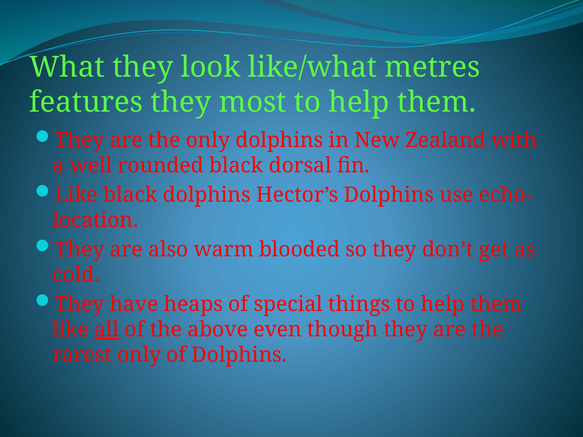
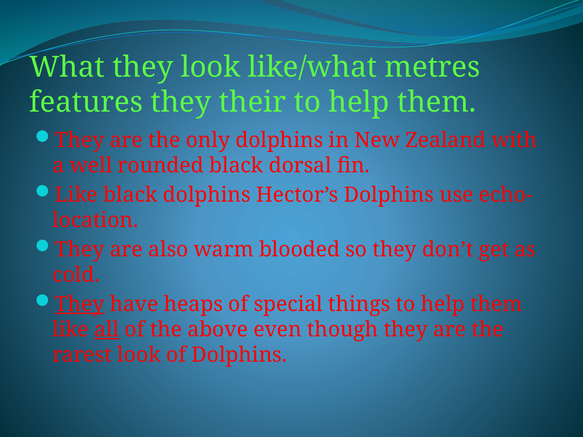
most: most -> their
They at (80, 304) underline: none -> present
rarest only: only -> look
